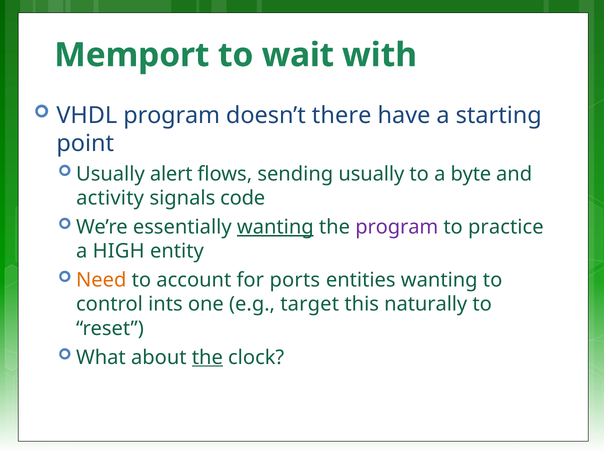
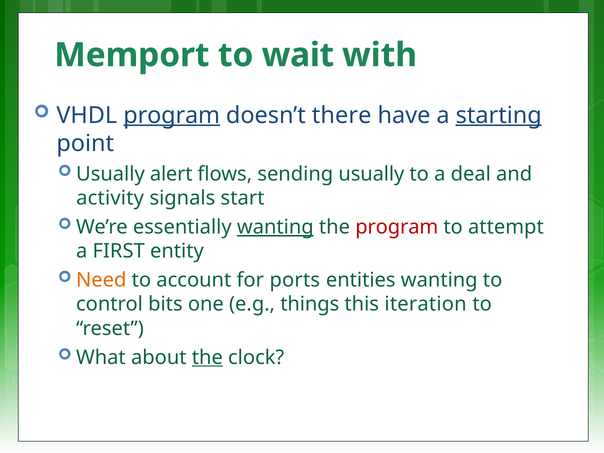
program at (172, 115) underline: none -> present
starting underline: none -> present
byte: byte -> deal
code: code -> start
program at (397, 227) colour: purple -> red
practice: practice -> attempt
HIGH: HIGH -> FIRST
ints: ints -> bits
target: target -> things
naturally: naturally -> iteration
